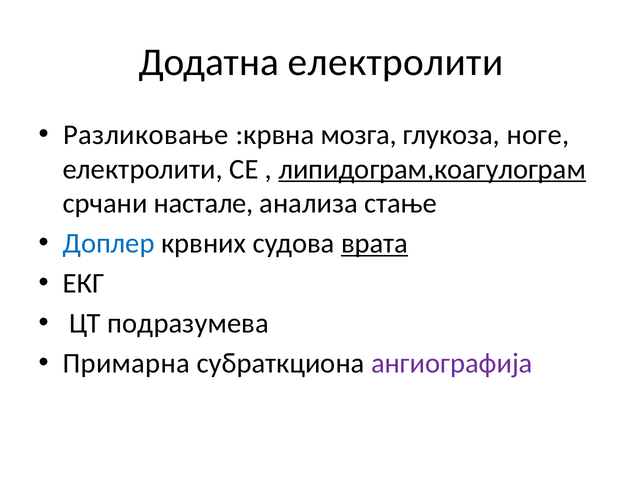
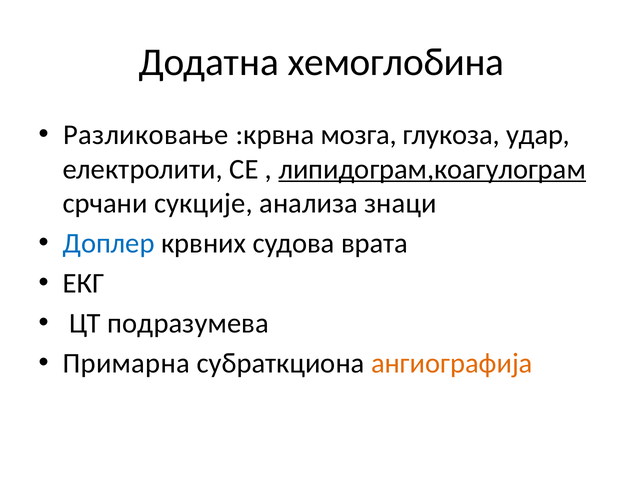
Додатна електролити: електролити -> хемоглобина
ноге: ноге -> удар
настале: настале -> сукције
стање: стање -> знаци
врата underline: present -> none
ангиографија colour: purple -> orange
